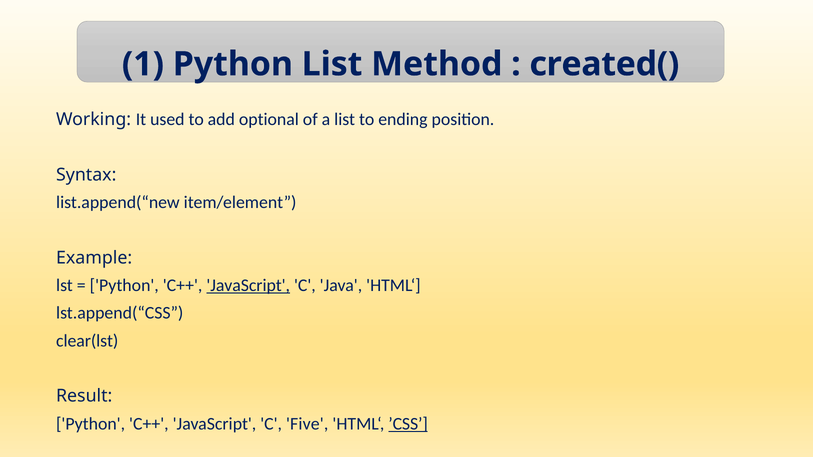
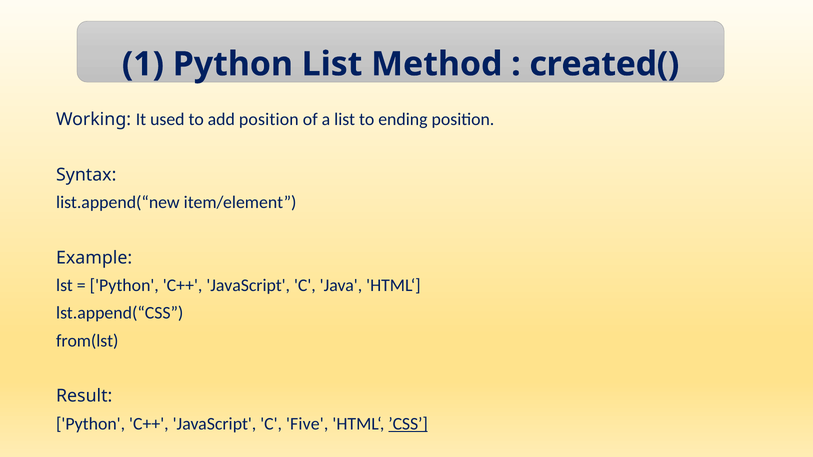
add optional: optional -> position
JavaScript at (248, 286) underline: present -> none
clear(lst: clear(lst -> from(lst
